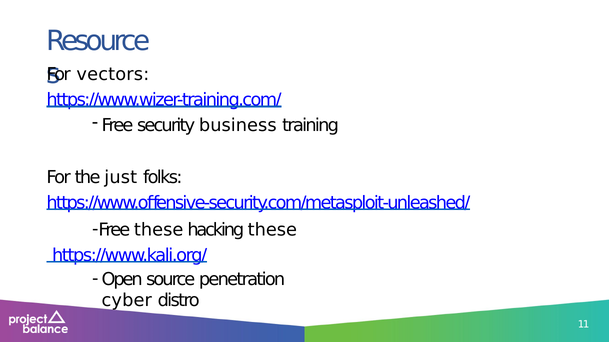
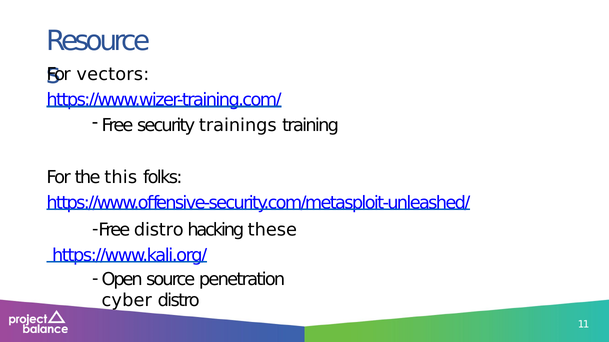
business: business -> trainings
just: just -> this
Free these: these -> distro
